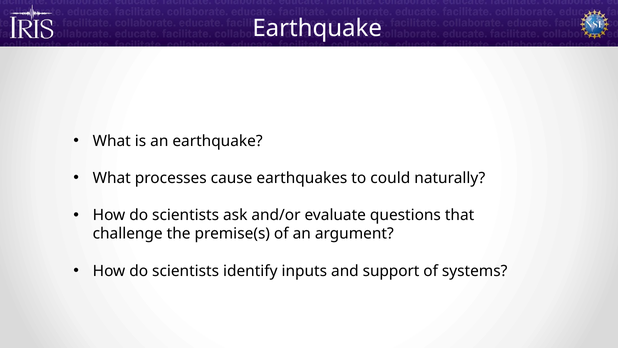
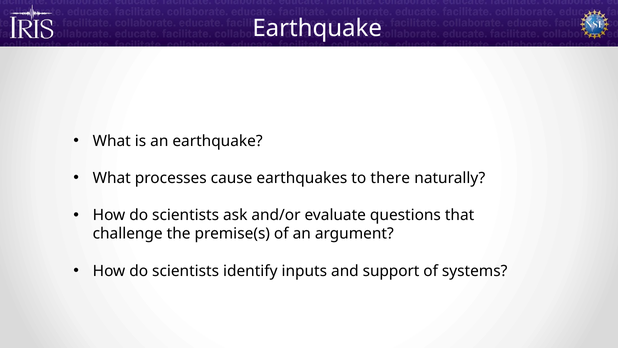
could: could -> there
